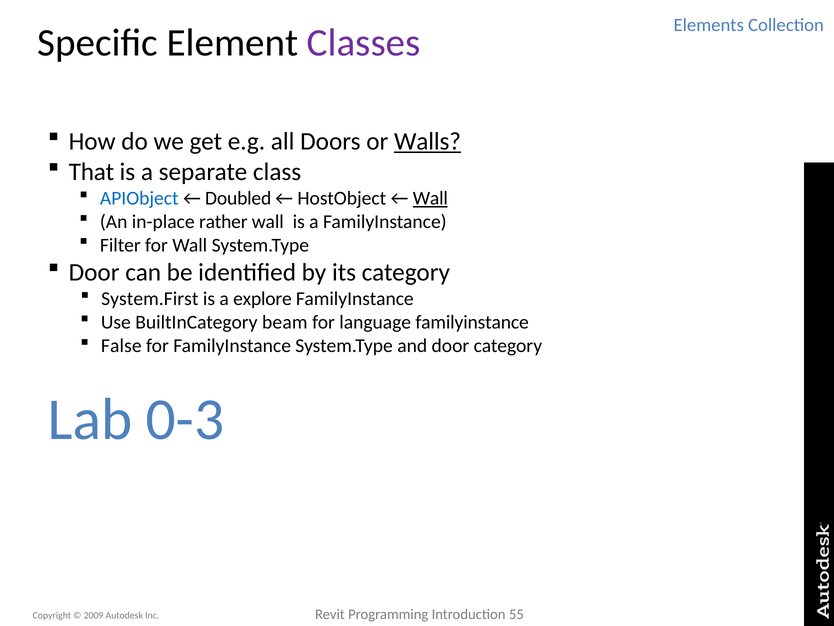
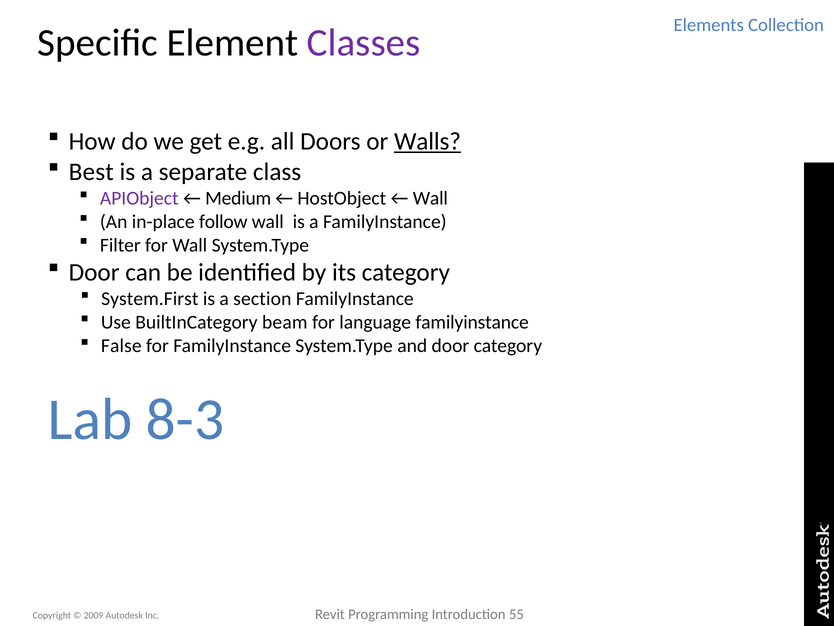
That: That -> Best
APIObject colour: blue -> purple
Doubled: Doubled -> Medium
Wall at (430, 198) underline: present -> none
rather: rather -> follow
explore: explore -> section
0-3: 0-3 -> 8-3
